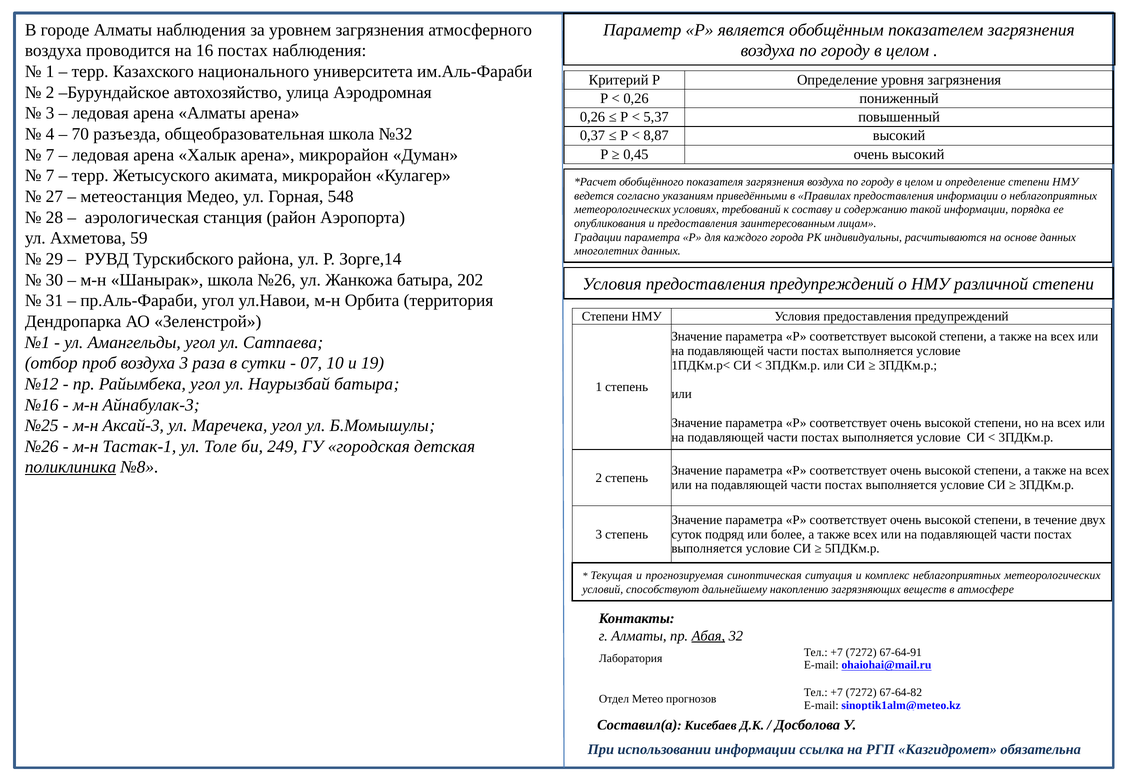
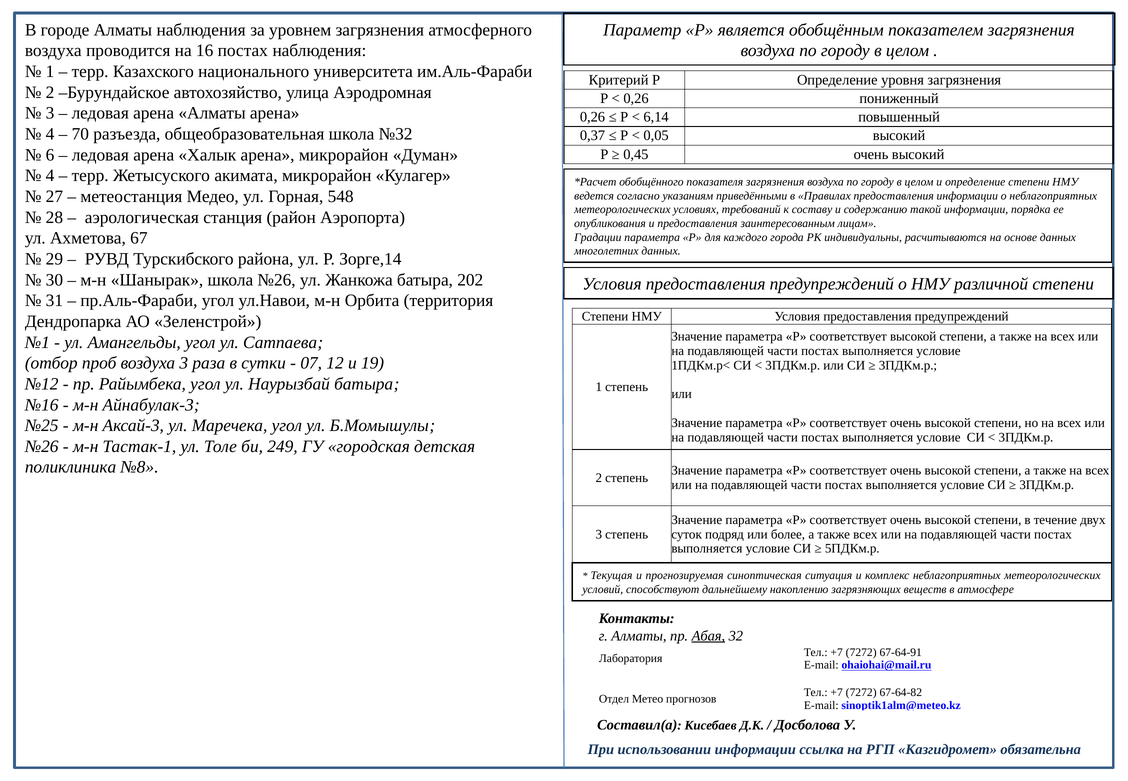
5,37: 5,37 -> 6,14
8,87: 8,87 -> 0,05
7 at (50, 155): 7 -> 6
7 at (50, 176): 7 -> 4
59: 59 -> 67
10: 10 -> 12
поликлиника underline: present -> none
